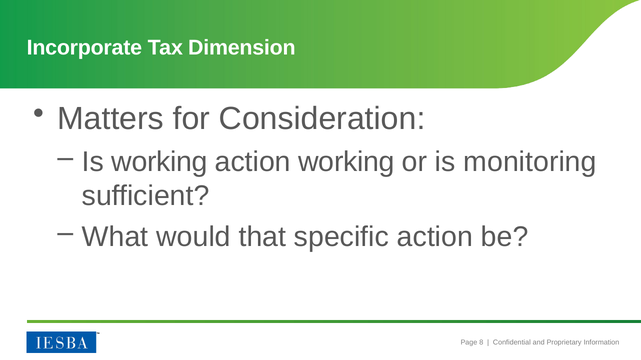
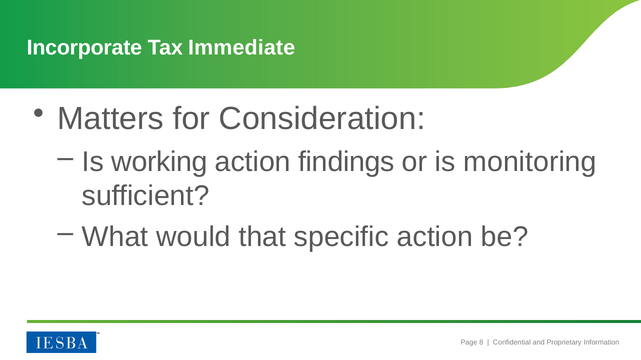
Dimension: Dimension -> Immediate
action working: working -> findings
